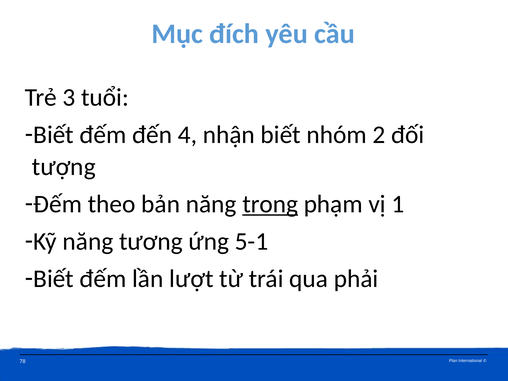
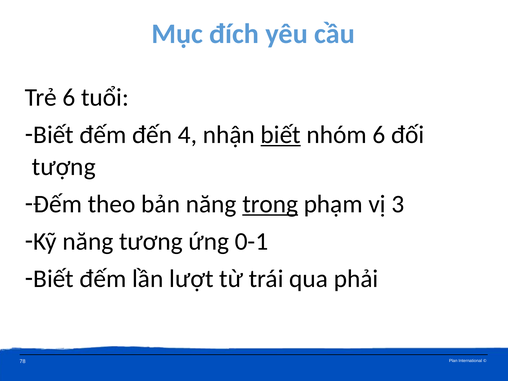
Trẻ 3: 3 -> 6
biết at (281, 135) underline: none -> present
nhóm 2: 2 -> 6
1: 1 -> 3
5-1: 5-1 -> 0-1
